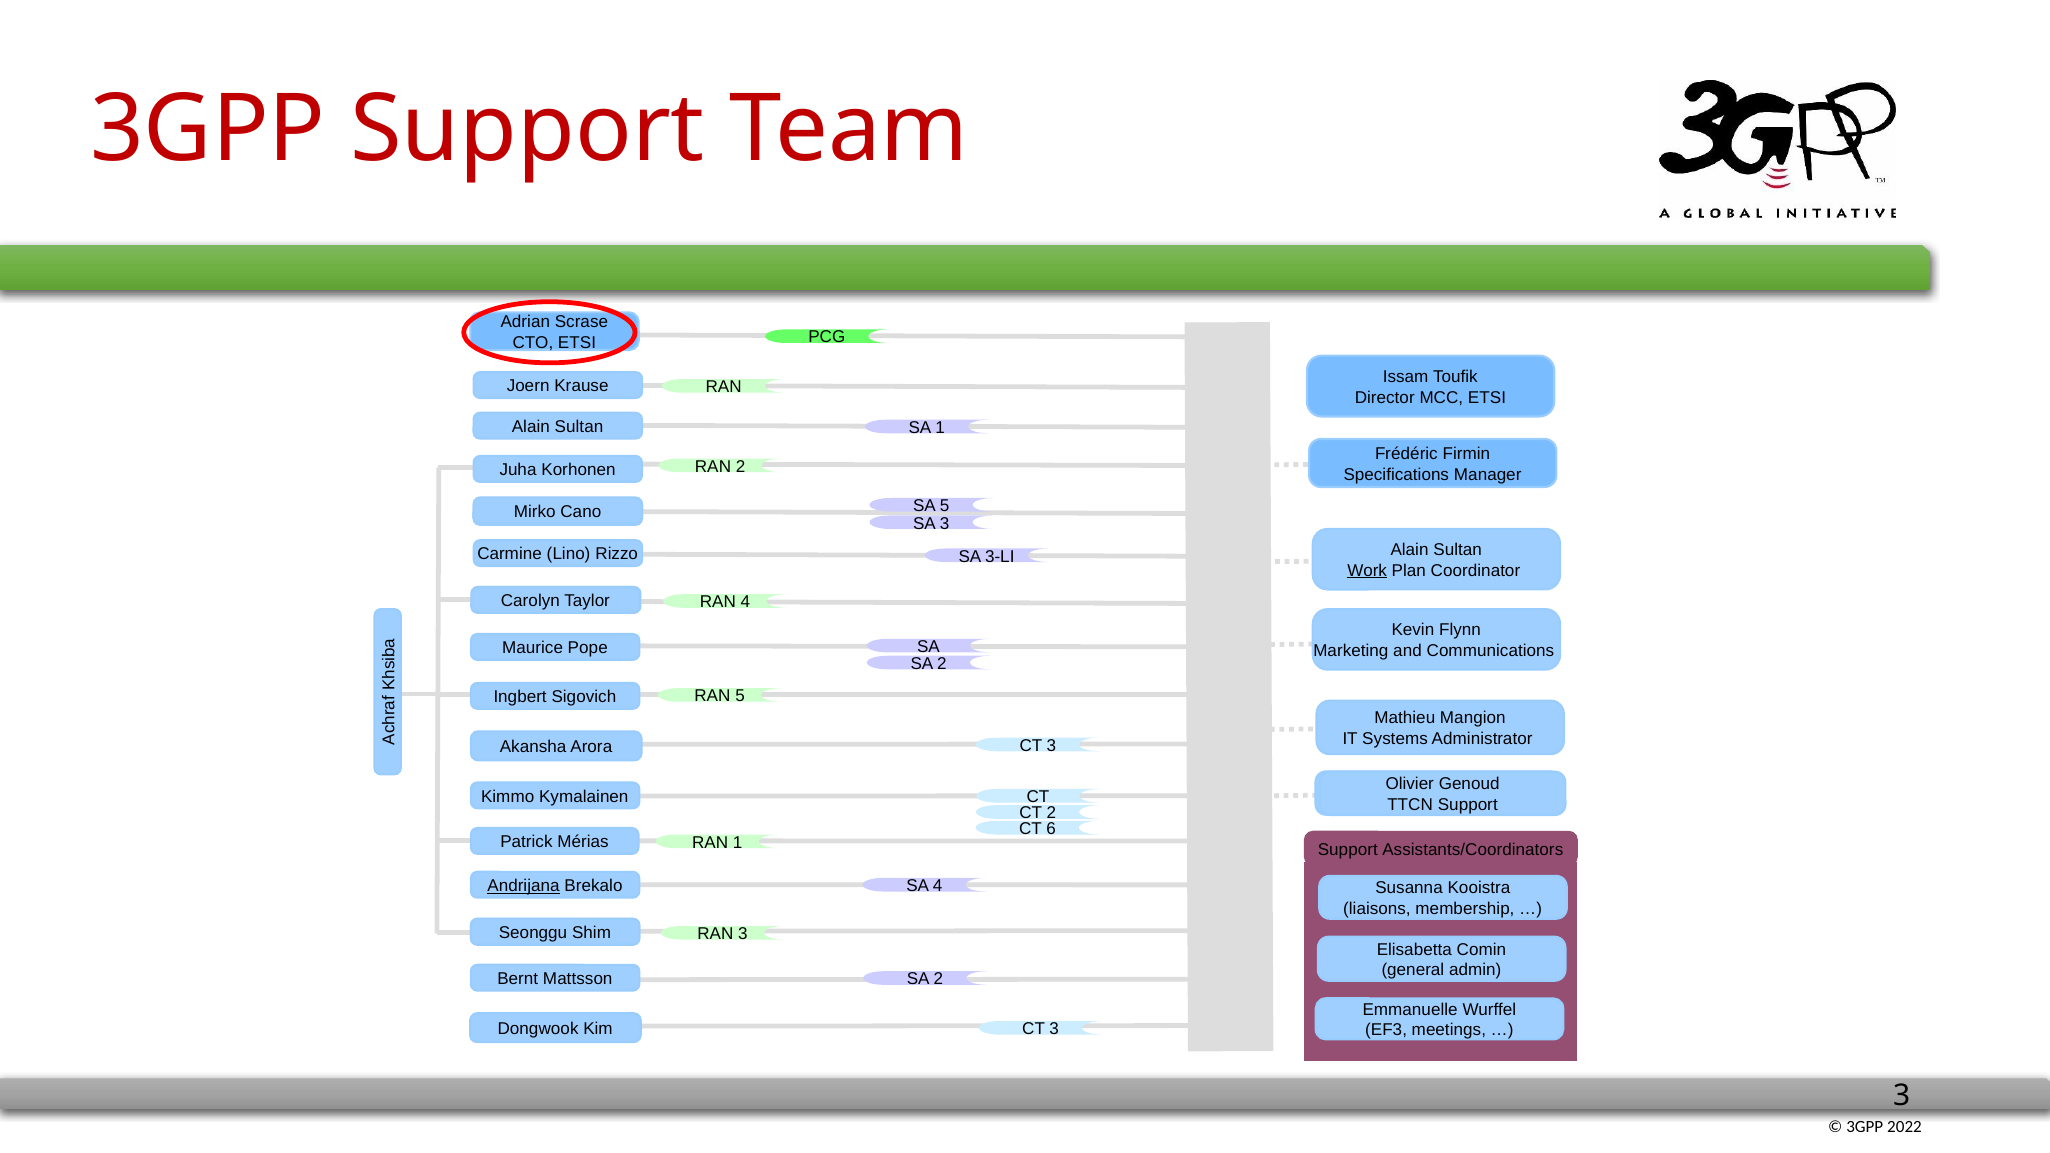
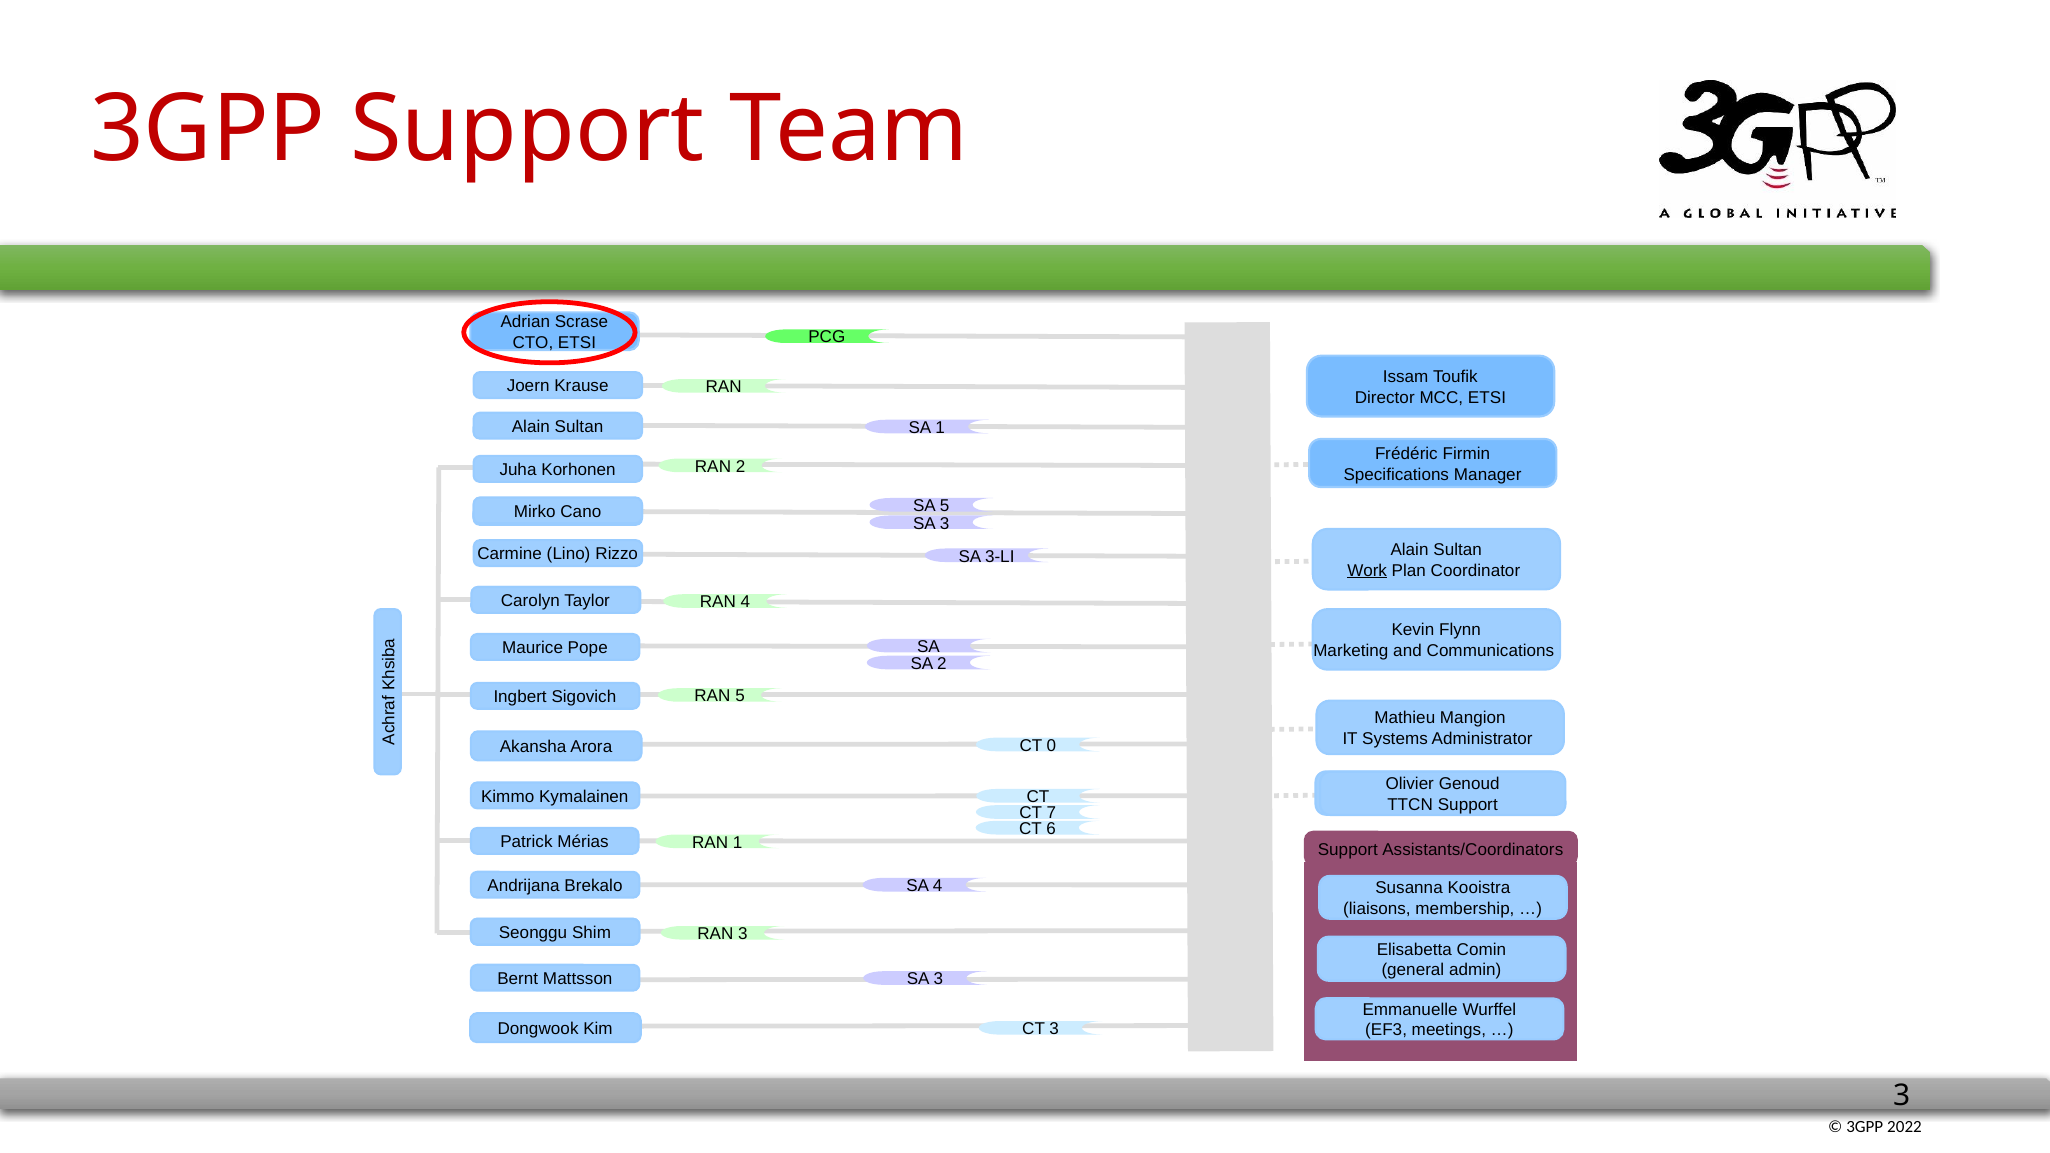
3 at (1051, 746): 3 -> 0
CT 2: 2 -> 7
Andrijana underline: present -> none
2 at (938, 979): 2 -> 3
